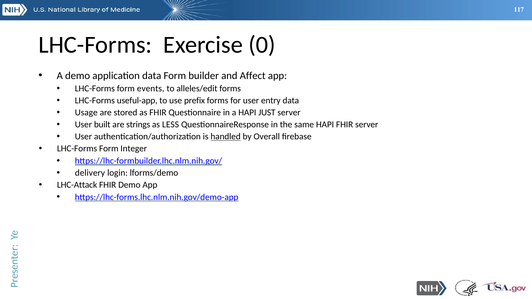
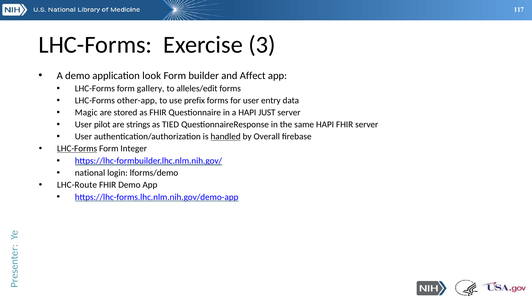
0: 0 -> 3
application data: data -> look
events: events -> gallery
useful-app: useful-app -> other-app
Usage: Usage -> Magic
built: built -> pilot
LESS: LESS -> TIED
LHC-Forms at (77, 149) underline: none -> present
delivery: delivery -> national
LHC-Attack: LHC-Attack -> LHC-Route
